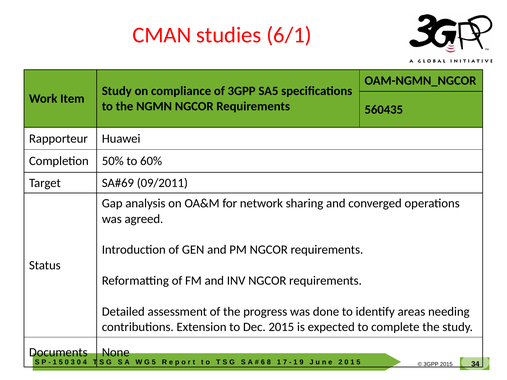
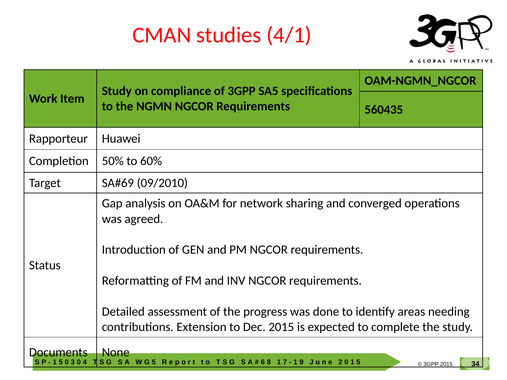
6/1: 6/1 -> 4/1
09/2011: 09/2011 -> 09/2010
